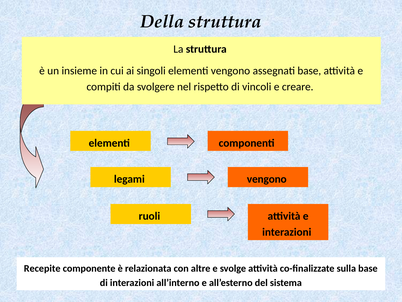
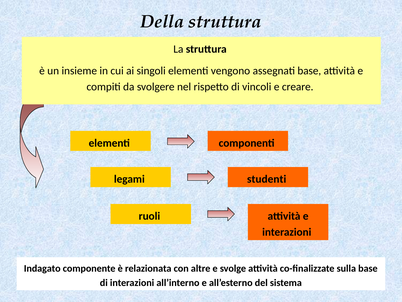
vengono at (267, 179): vengono -> studenti
Recepite: Recepite -> Indagato
